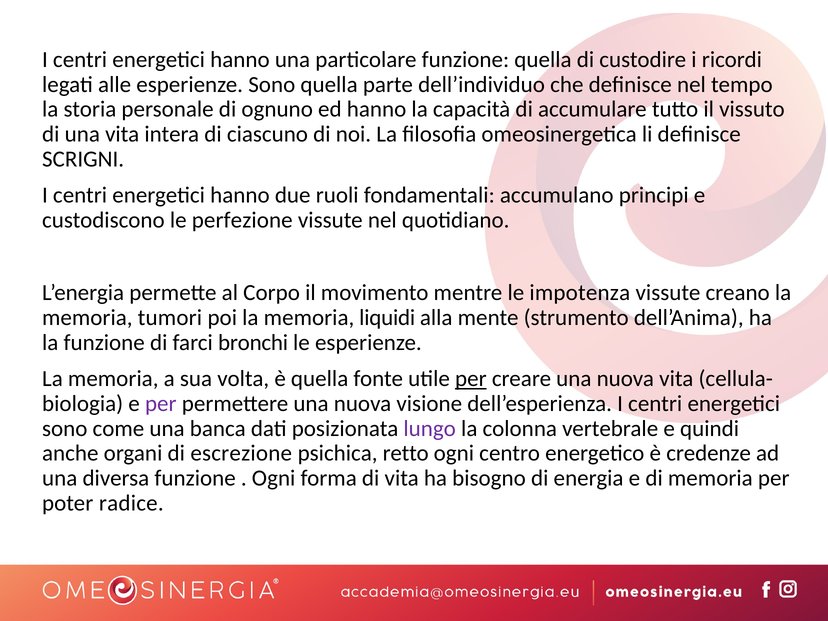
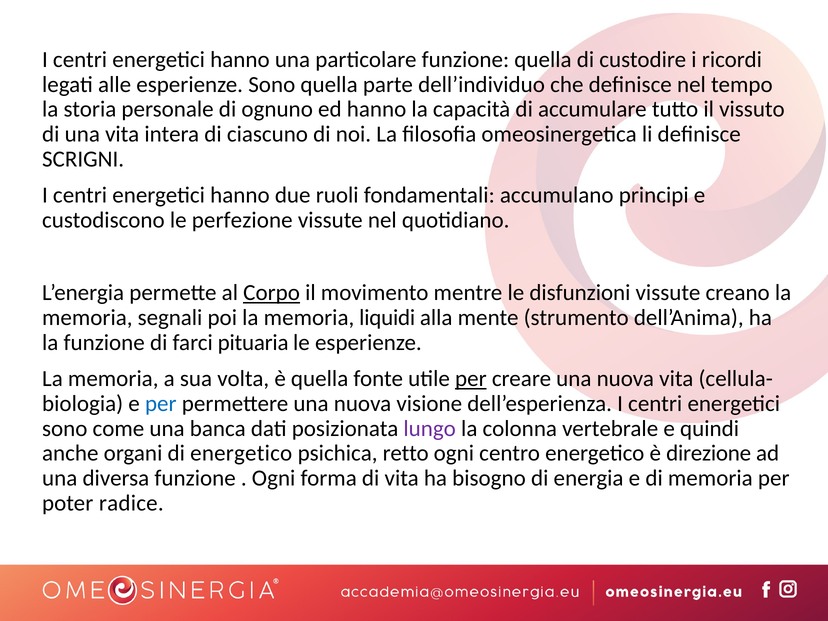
Corpo underline: none -> present
impotenza: impotenza -> disfunzioni
tumori: tumori -> segnali
bronchi: bronchi -> pituaria
per at (161, 404) colour: purple -> blue
di escrezione: escrezione -> energetico
credenze: credenze -> direzione
